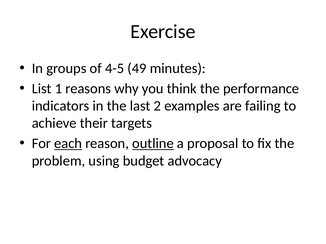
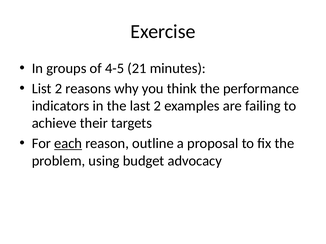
49: 49 -> 21
List 1: 1 -> 2
outline underline: present -> none
